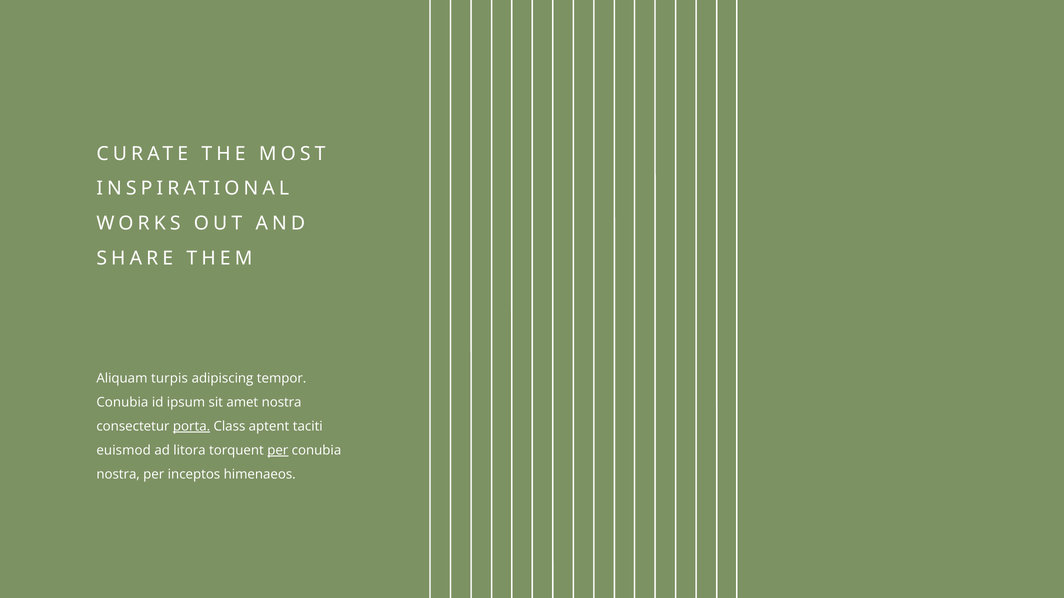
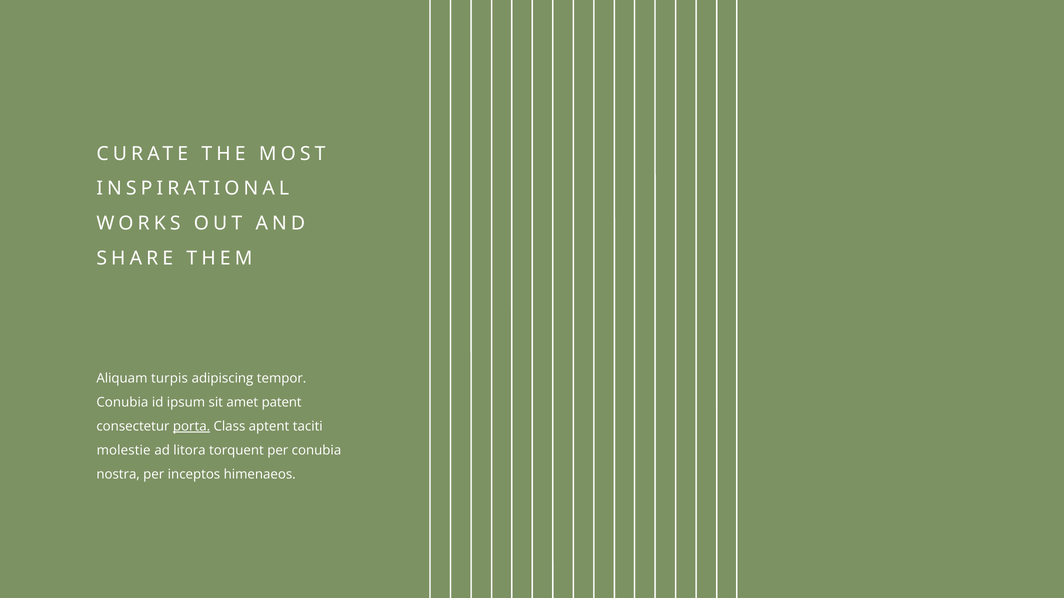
amet nostra: nostra -> patent
euismod: euismod -> molestie
per at (278, 451) underline: present -> none
